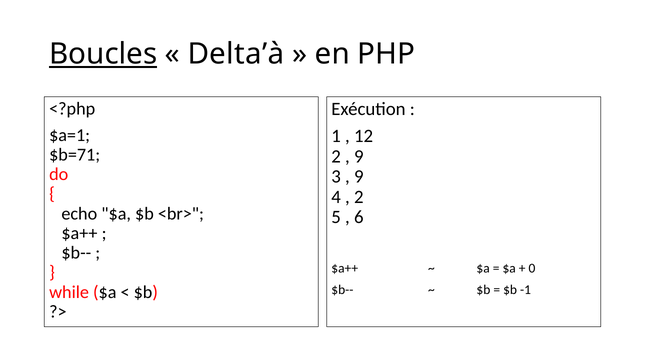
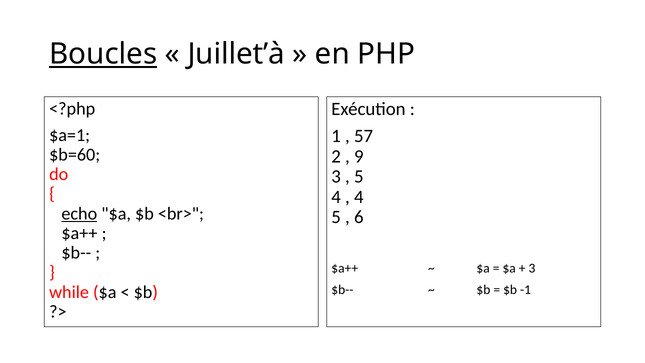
Delta’à: Delta’à -> Juillet’à
12: 12 -> 57
$b=71: $b=71 -> $b=60
9 at (359, 177): 9 -> 5
2 at (359, 197): 2 -> 4
echo underline: none -> present
0 at (532, 268): 0 -> 3
